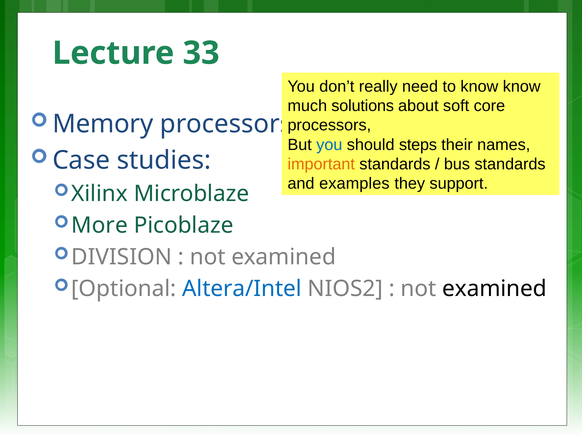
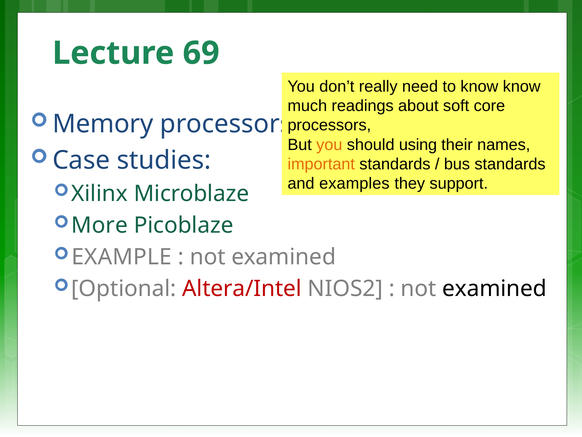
33: 33 -> 69
solutions: solutions -> readings
you at (329, 144) colour: blue -> orange
steps: steps -> using
DIVISION: DIVISION -> EXAMPLE
Altera/Intel colour: blue -> red
